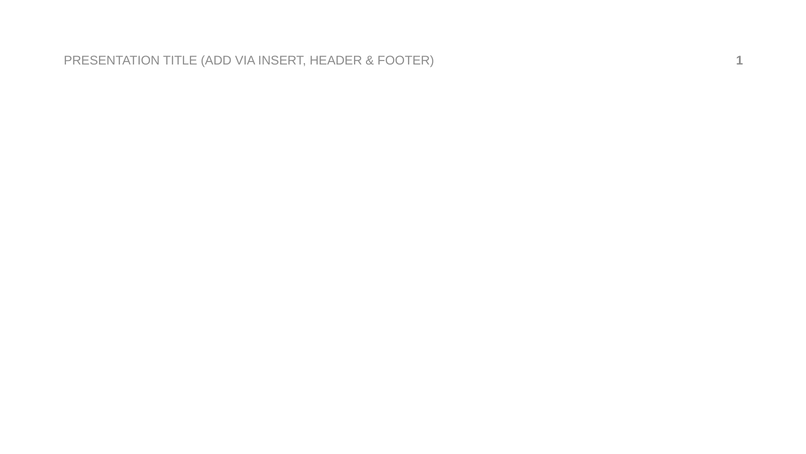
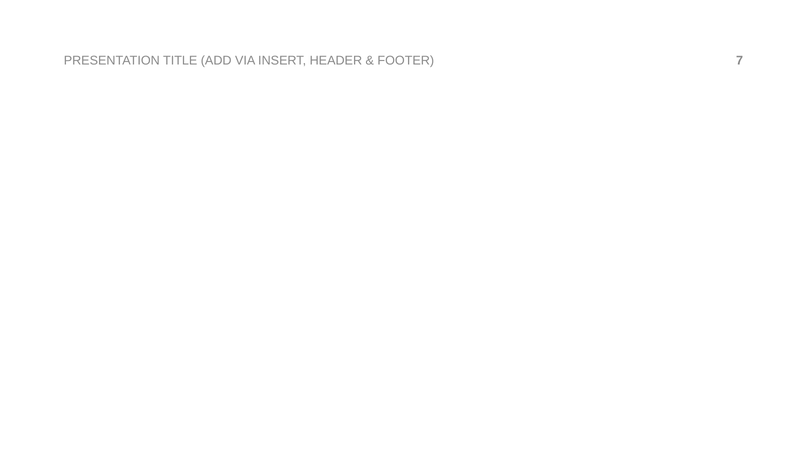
1: 1 -> 7
